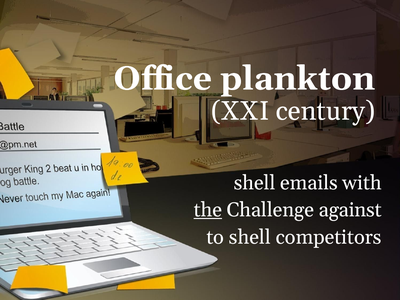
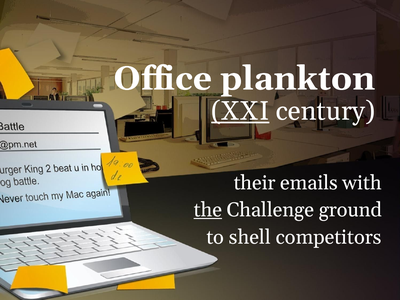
XXI underline: none -> present
shell at (255, 183): shell -> their
against: against -> ground
